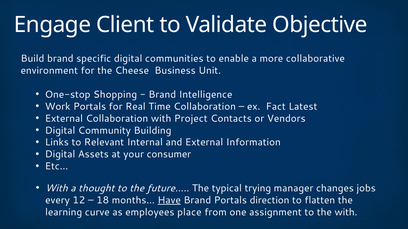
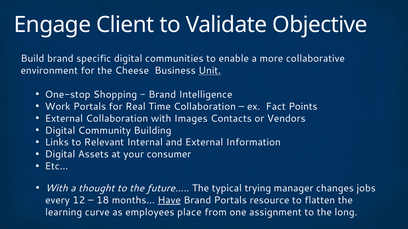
Unit underline: none -> present
Latest: Latest -> Points
Project: Project -> Images
direction: direction -> resource
the with: with -> long
